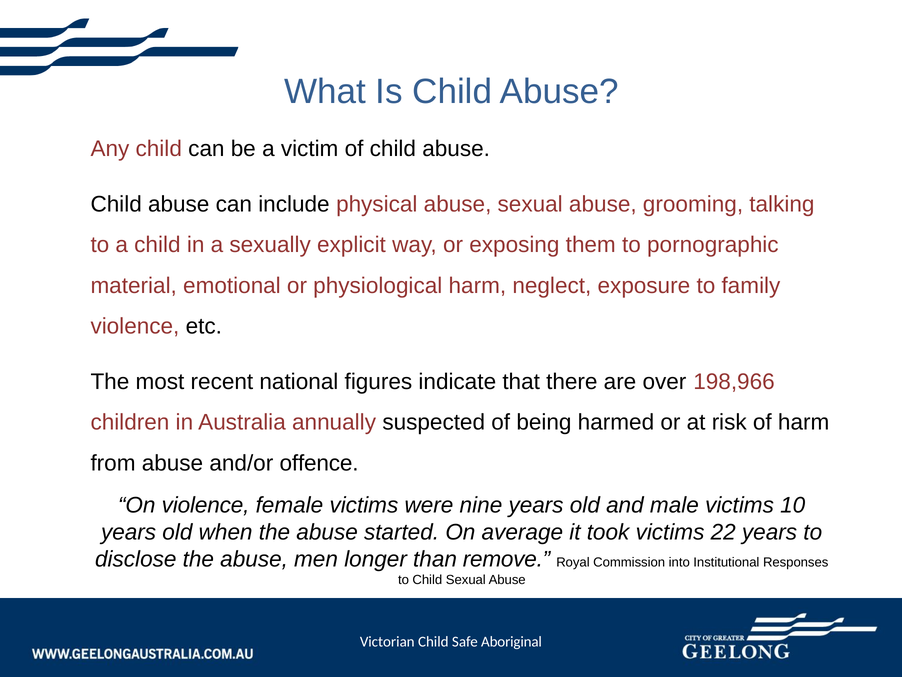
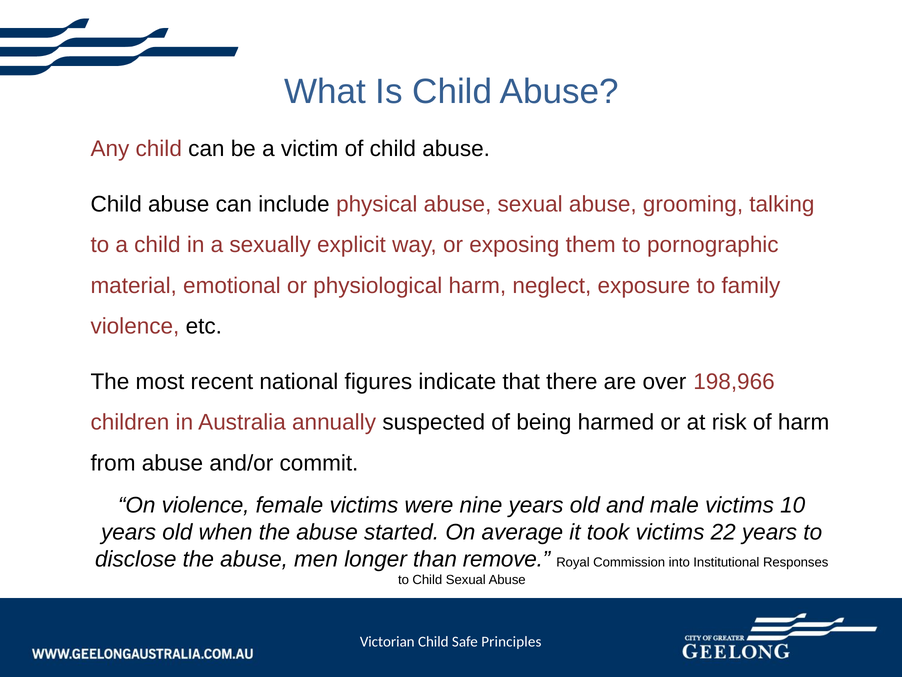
offence: offence -> commit
Aboriginal: Aboriginal -> Principles
